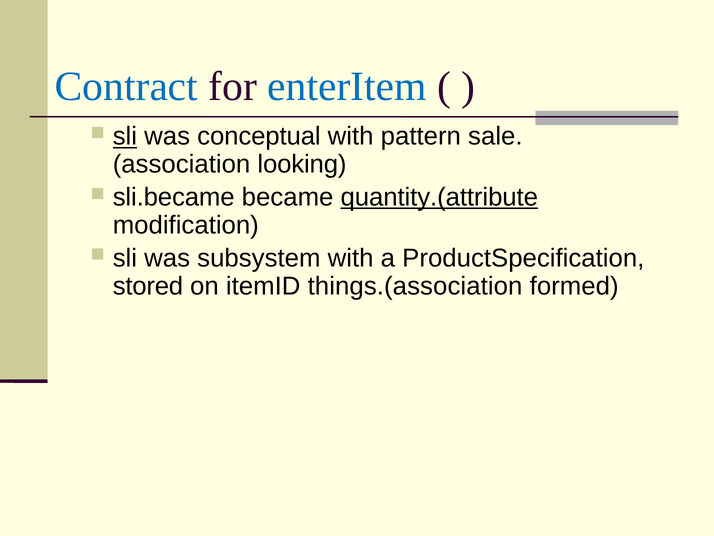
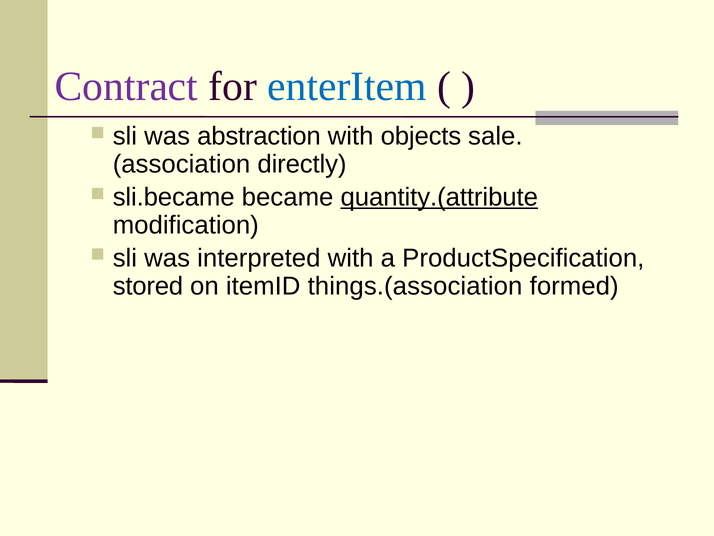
Contract colour: blue -> purple
sli at (125, 136) underline: present -> none
conceptual: conceptual -> abstraction
pattern: pattern -> objects
looking: looking -> directly
subsystem: subsystem -> interpreted
